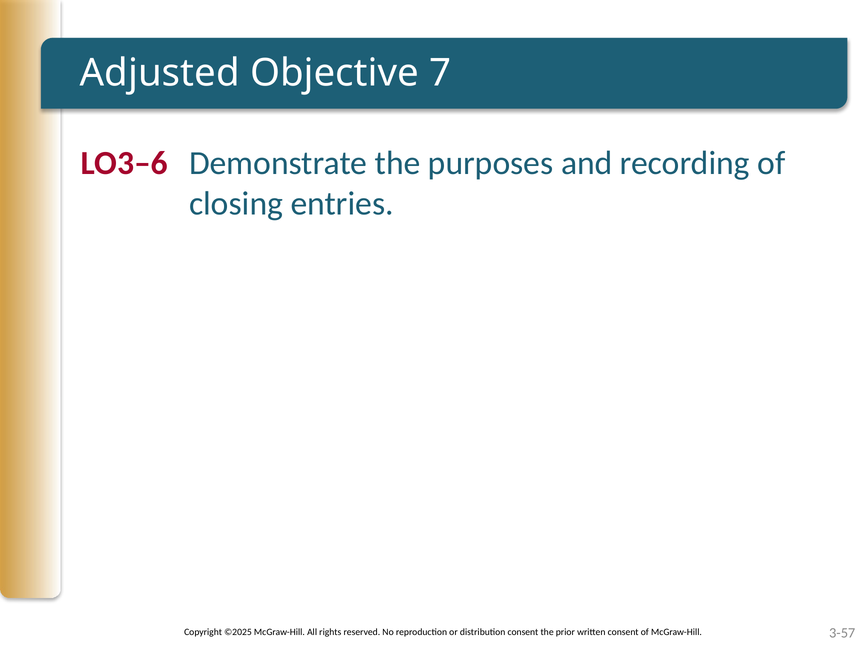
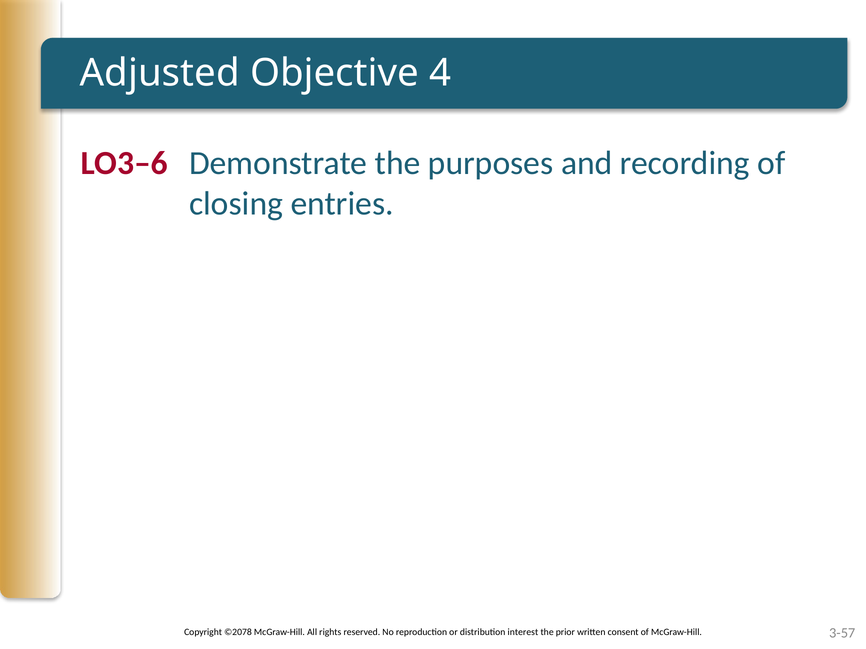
7: 7 -> 4
©2025: ©2025 -> ©2078
distribution consent: consent -> interest
